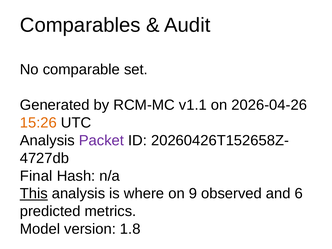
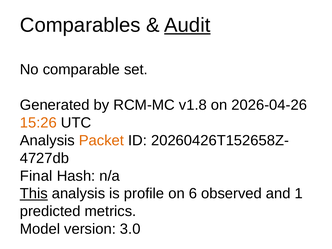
Audit underline: none -> present
v1.1: v1.1 -> v1.8
Packet colour: purple -> orange
where: where -> profile
9: 9 -> 6
6: 6 -> 1
1.8: 1.8 -> 3.0
